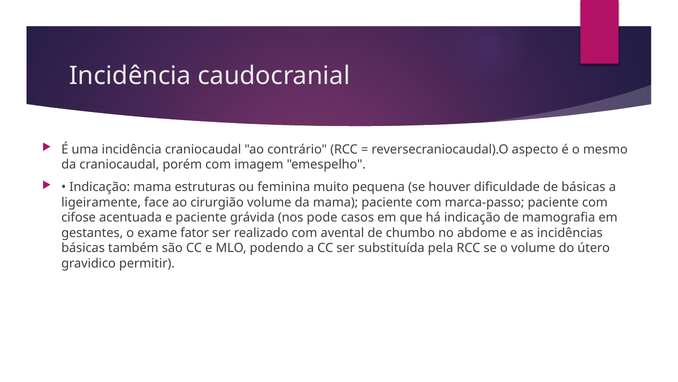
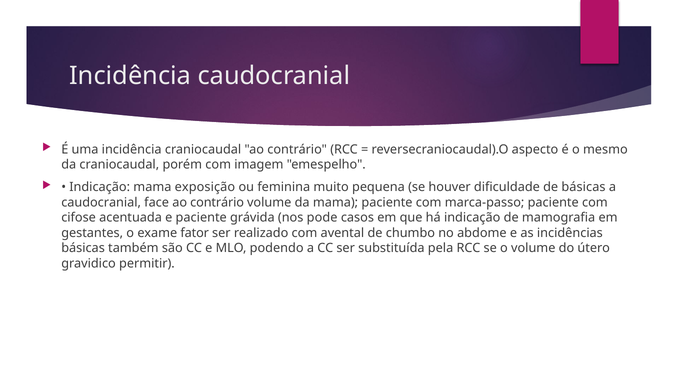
estruturas: estruturas -> exposição
ligeiramente at (101, 202): ligeiramente -> caudocranial
face ao cirurgião: cirurgião -> contrário
